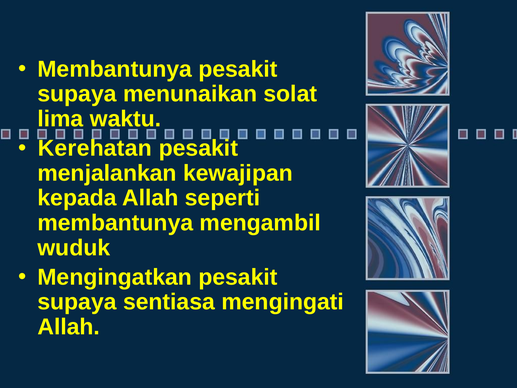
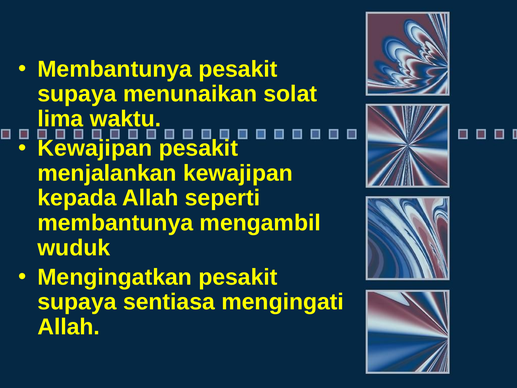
Kerehatan at (95, 148): Kerehatan -> Kewajipan
